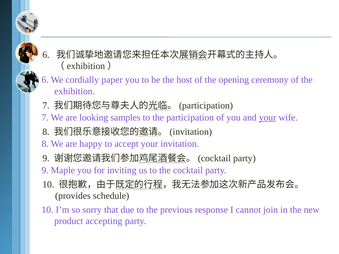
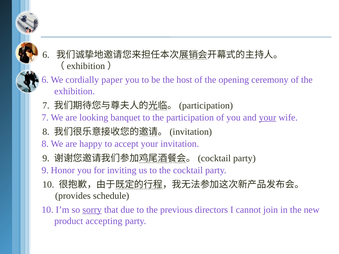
samples: samples -> banquet
Maple: Maple -> Honor
sorry underline: none -> present
response: response -> directors
